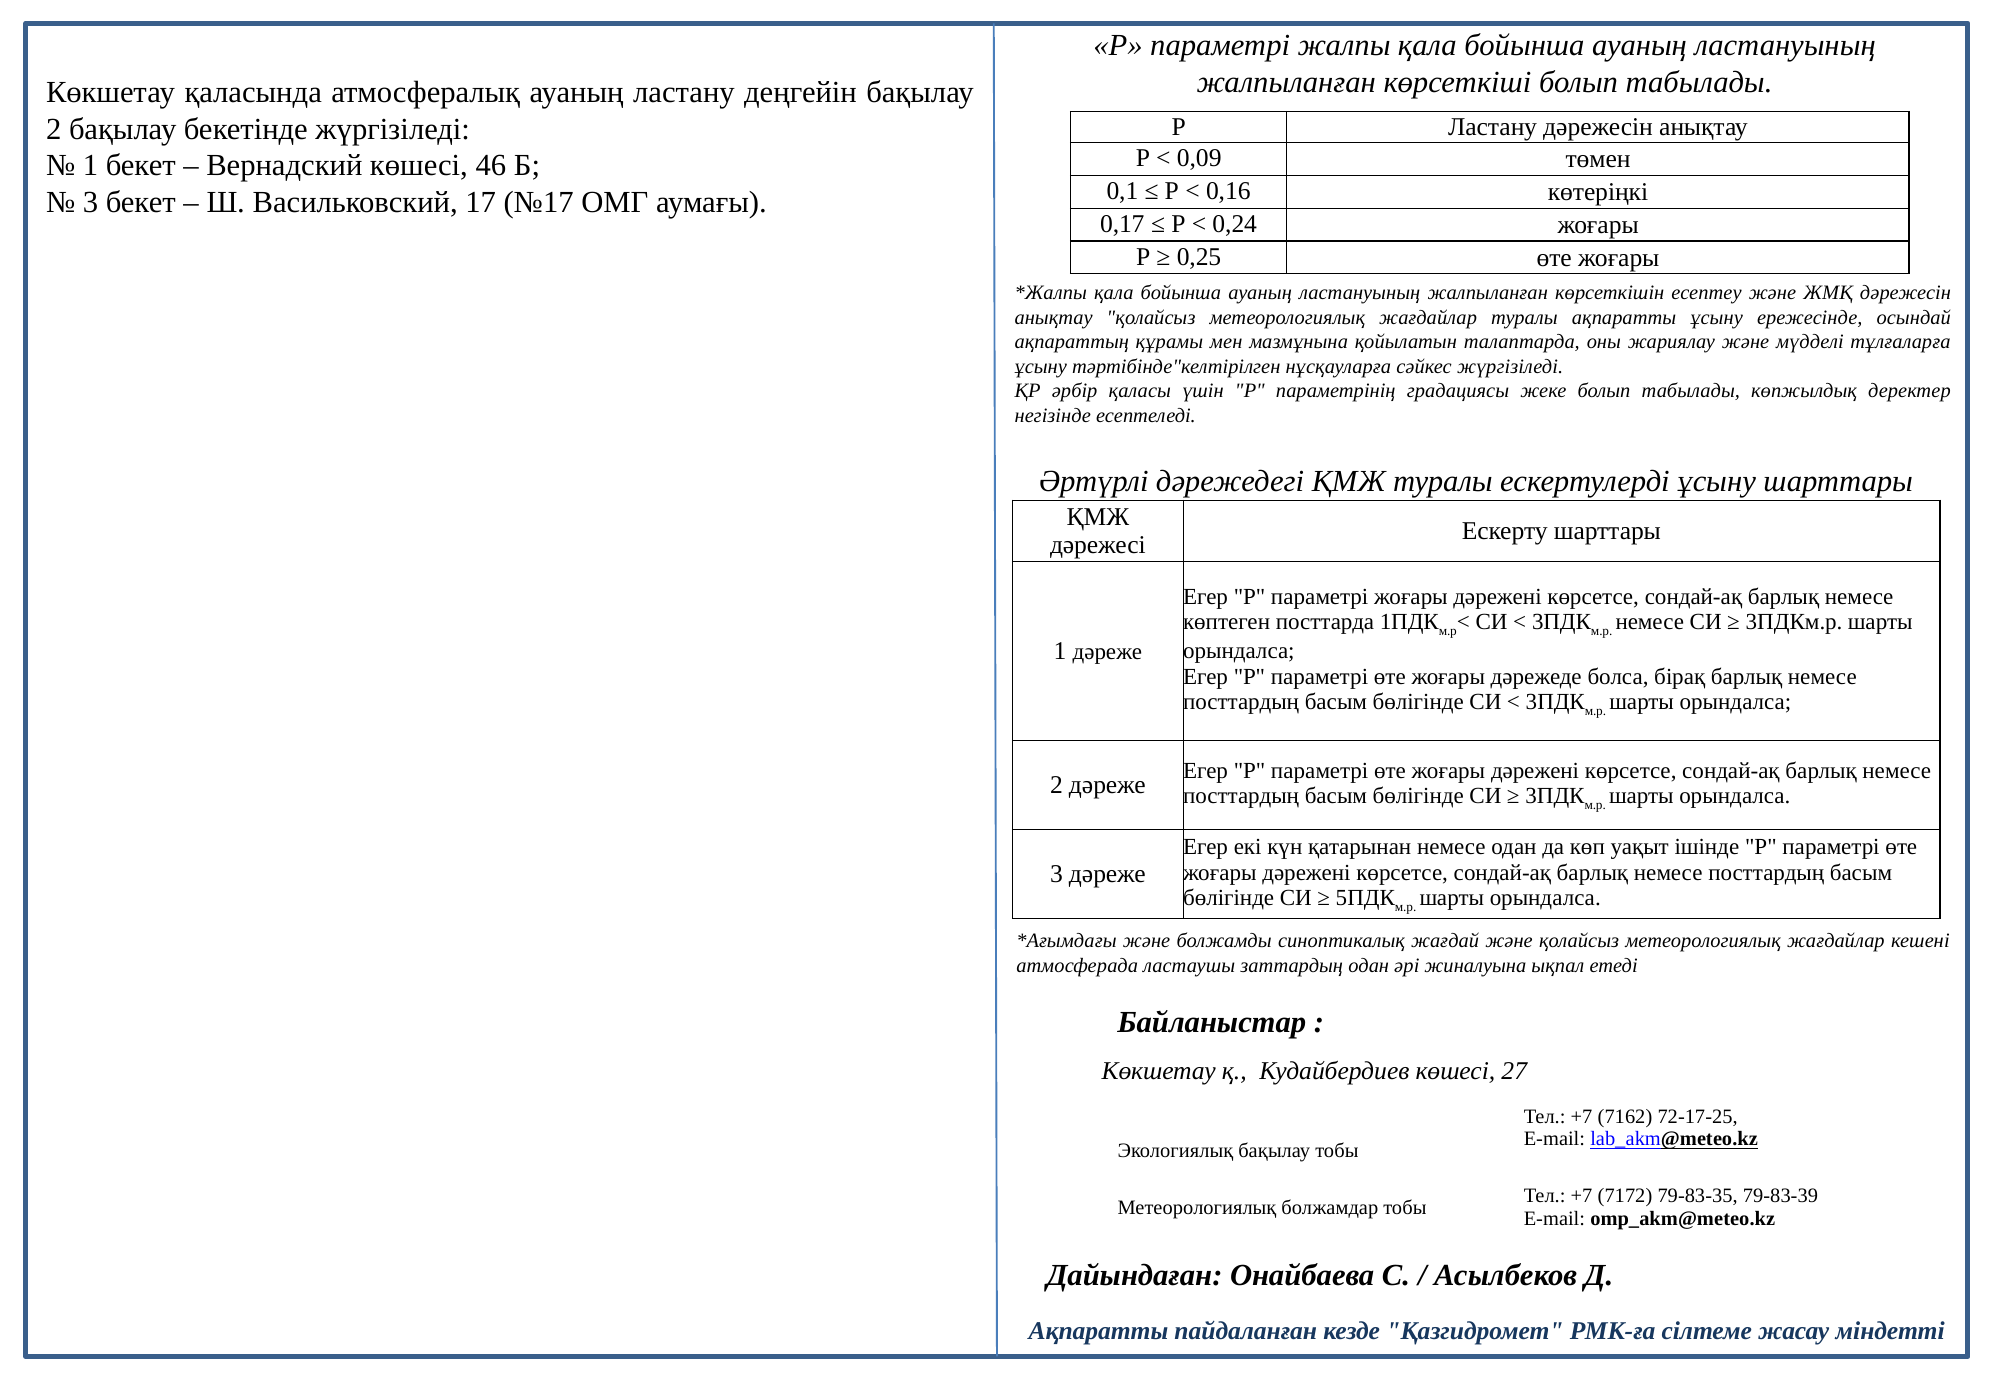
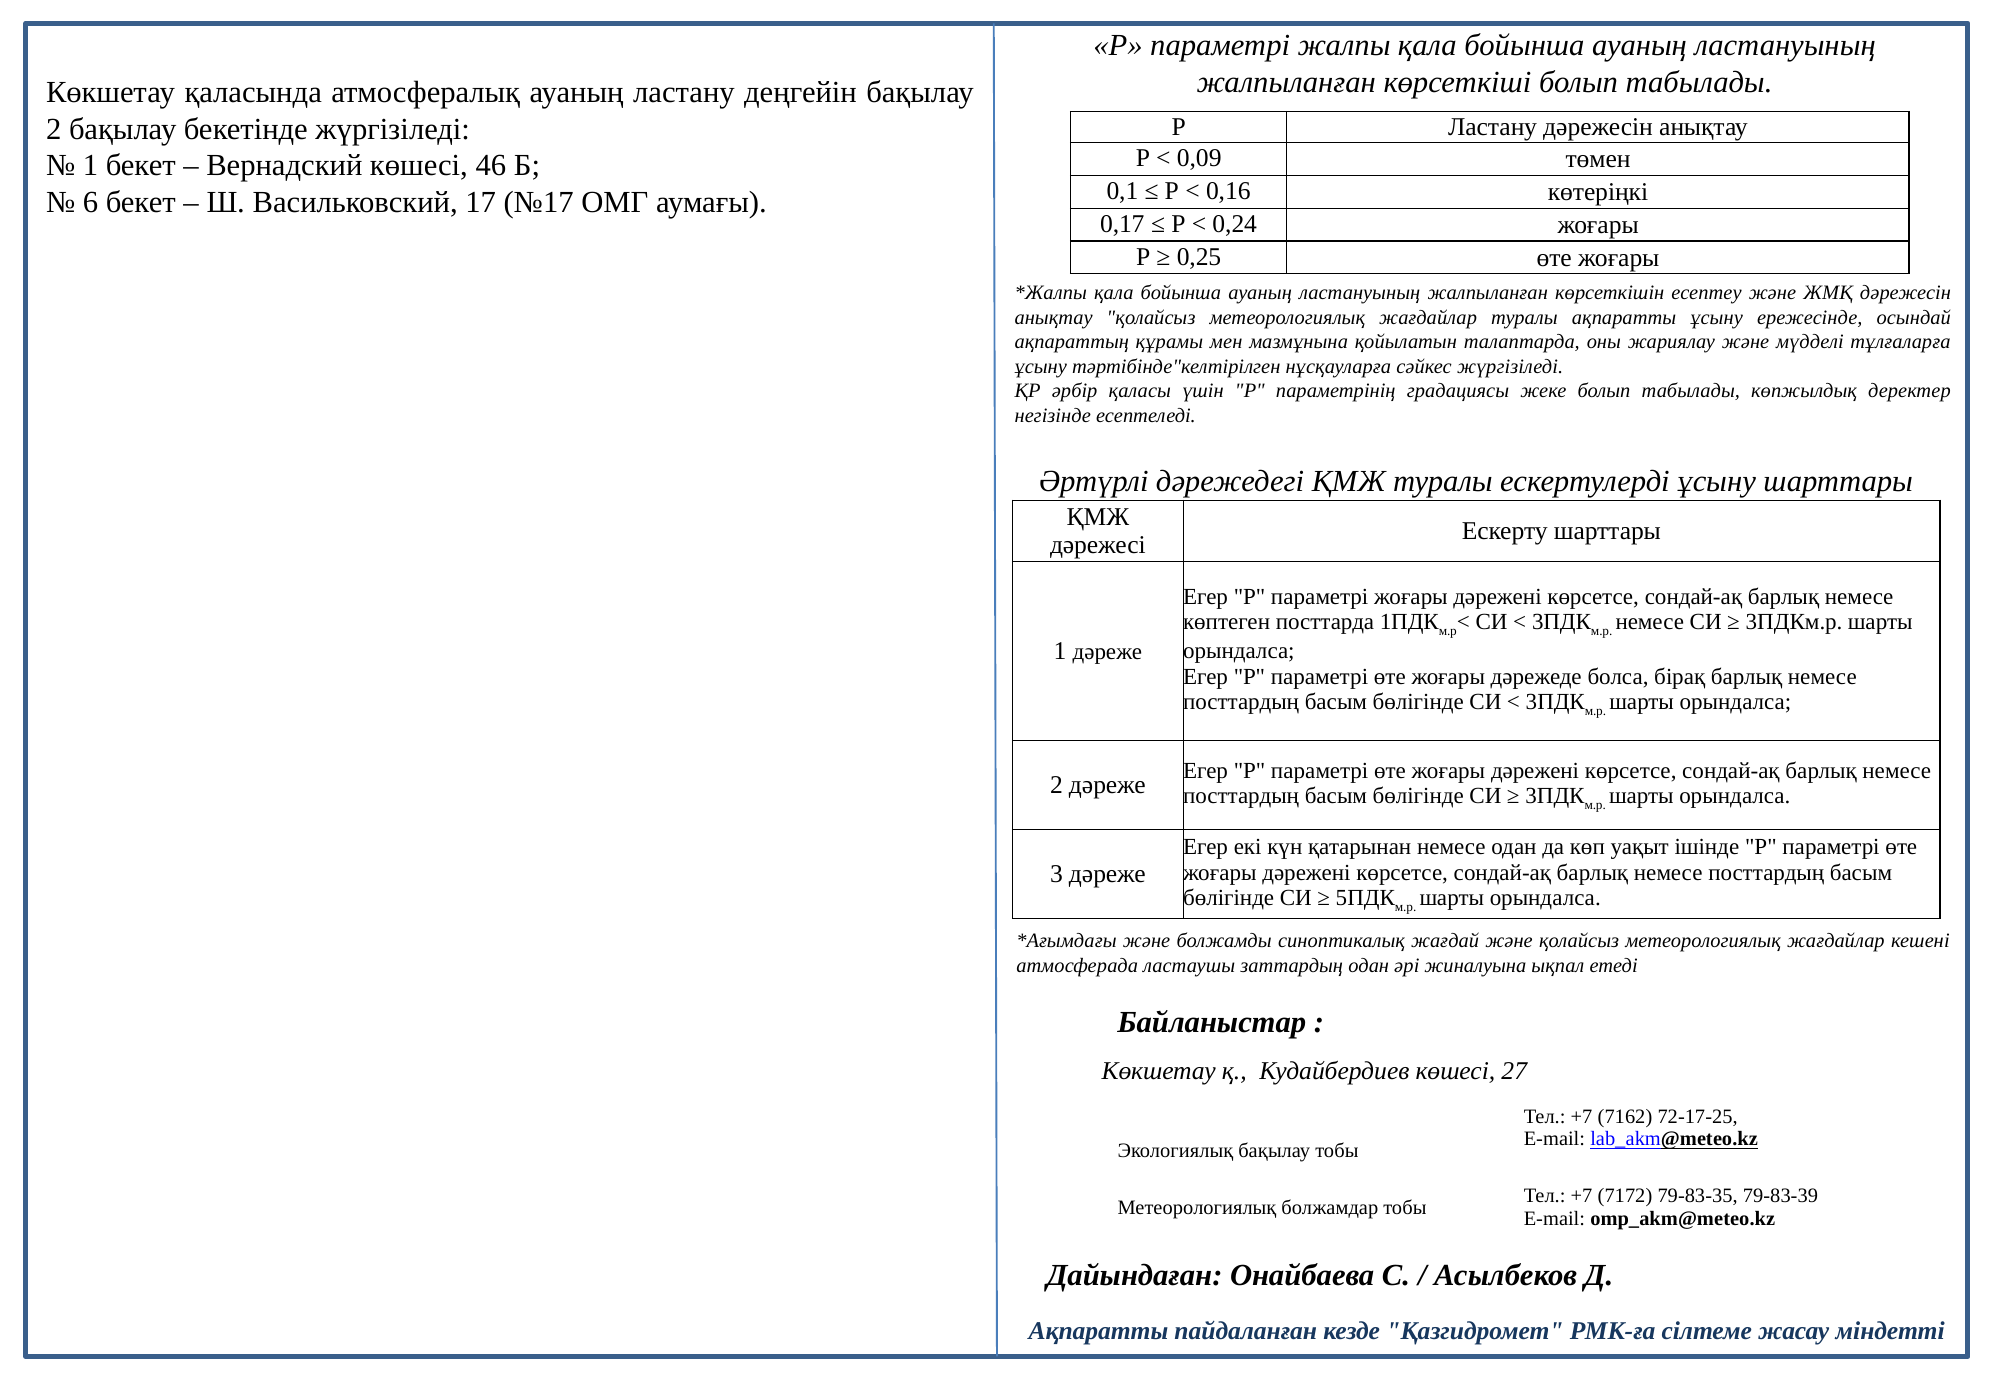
3 at (91, 203): 3 -> 6
